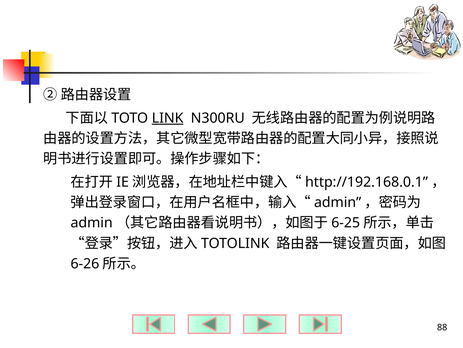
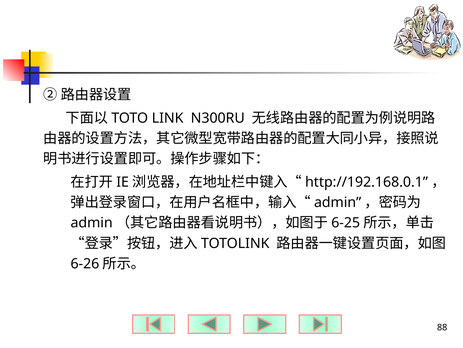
LINK underline: present -> none
